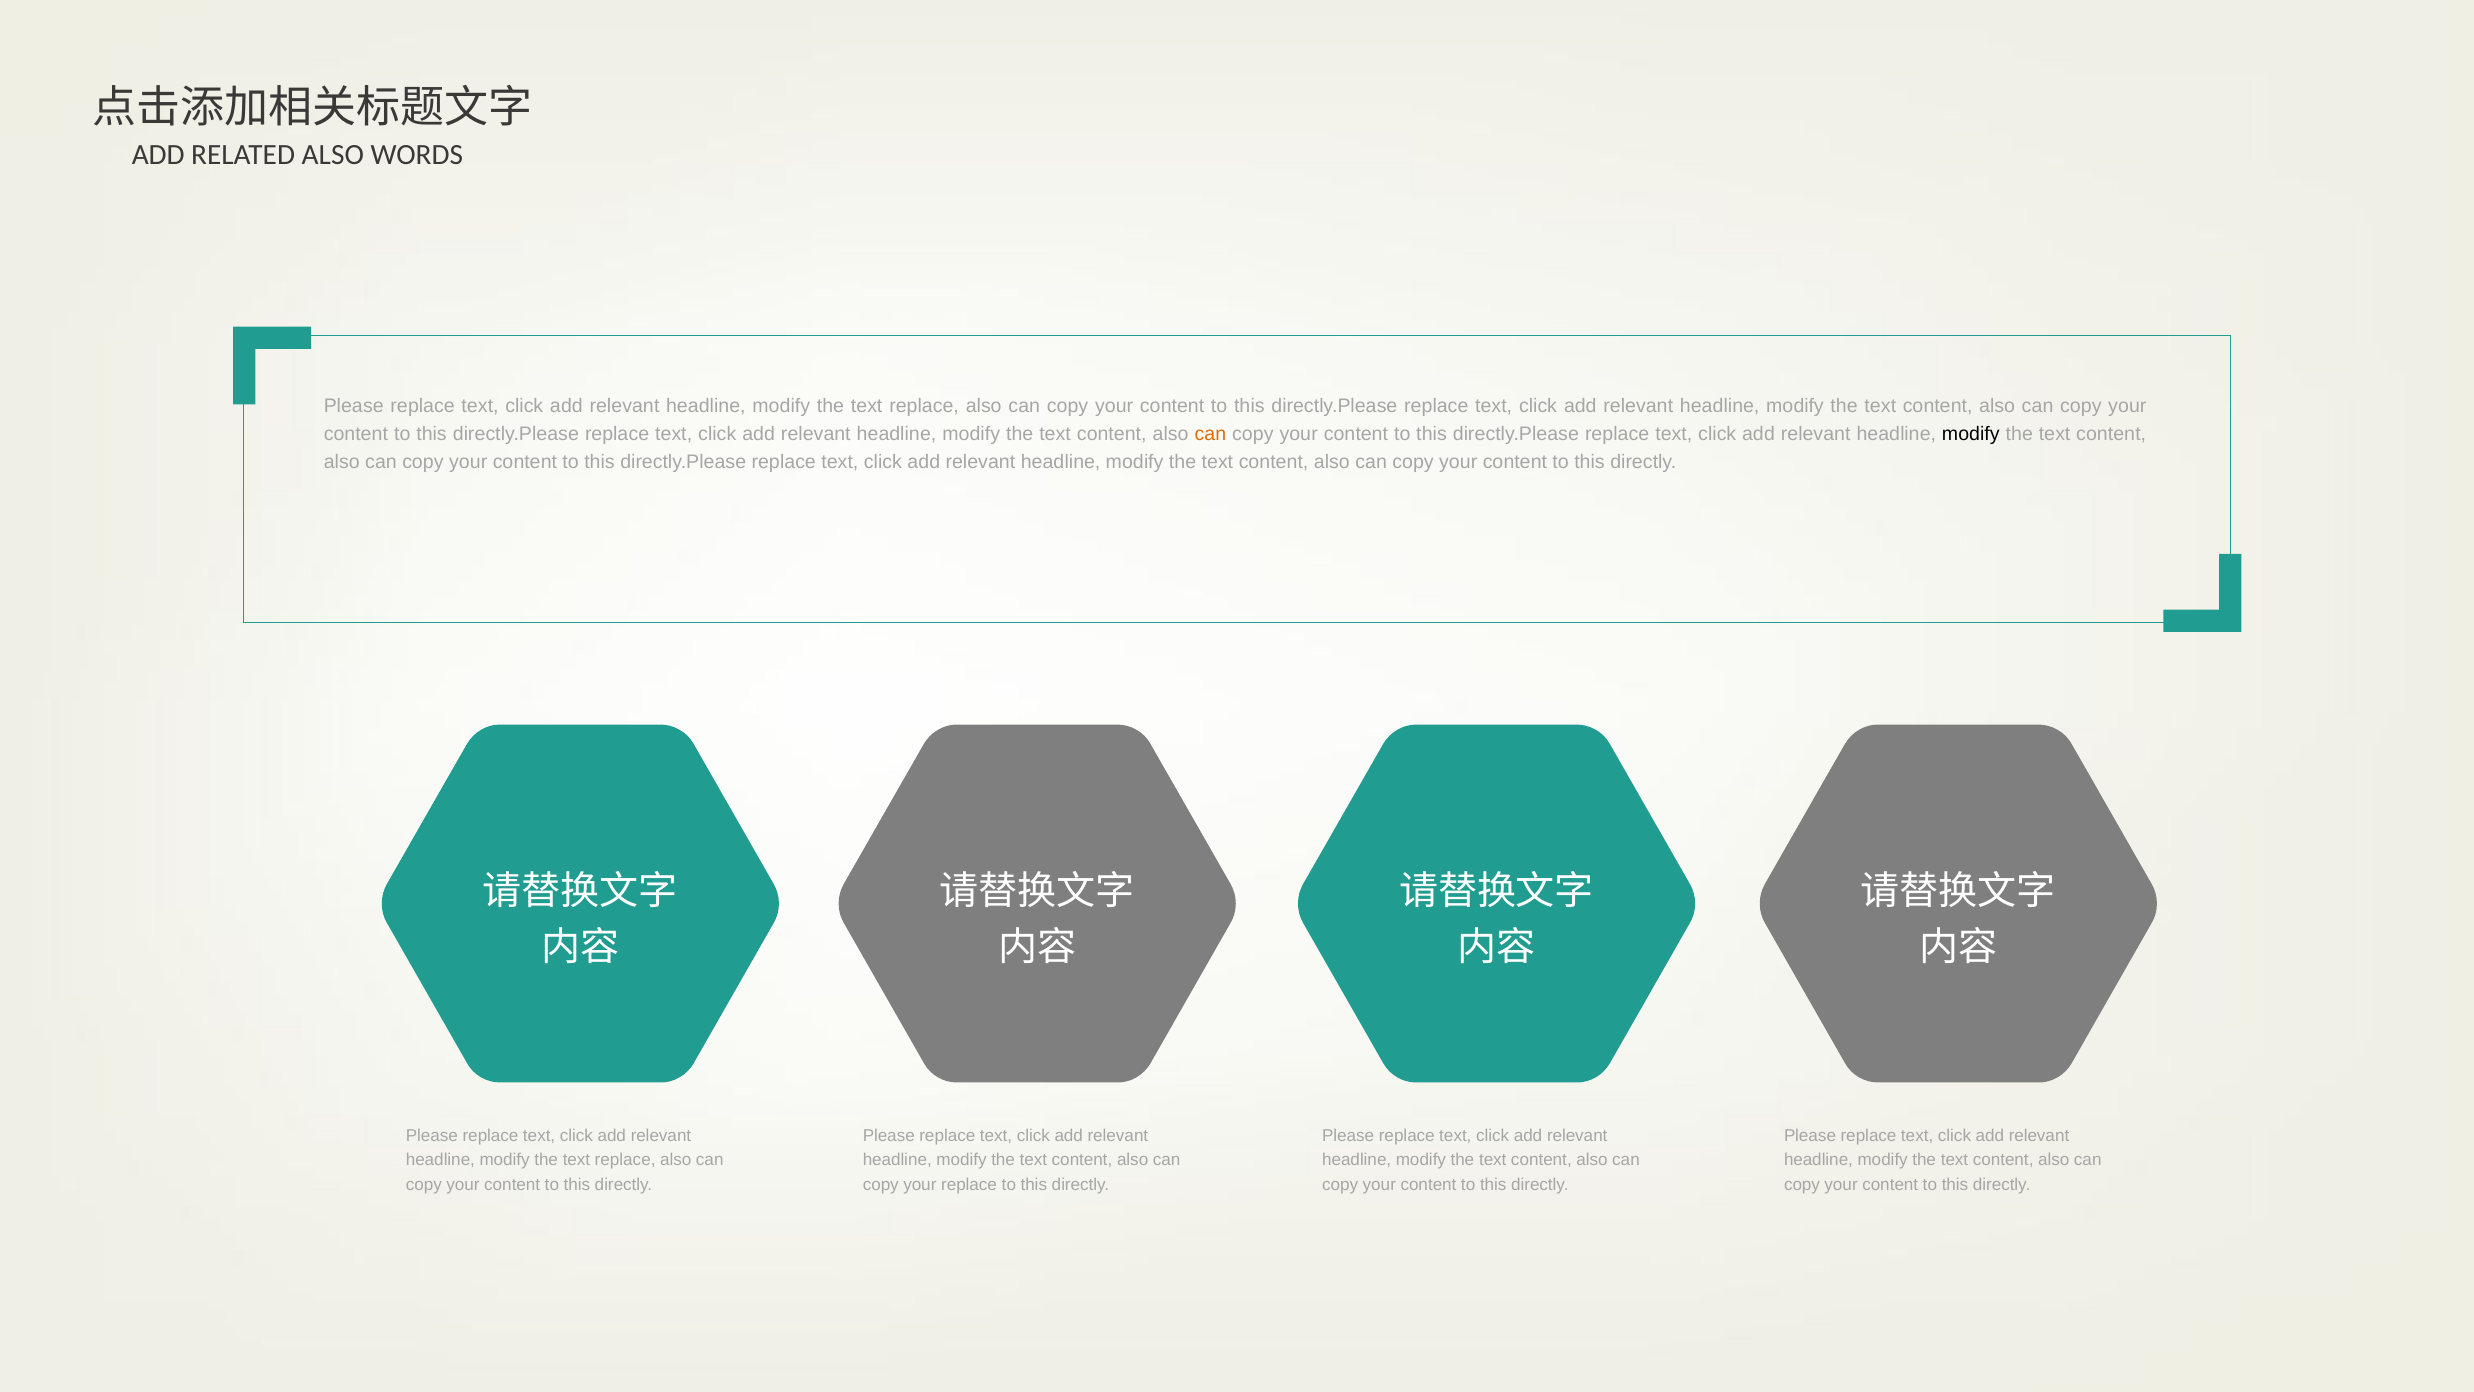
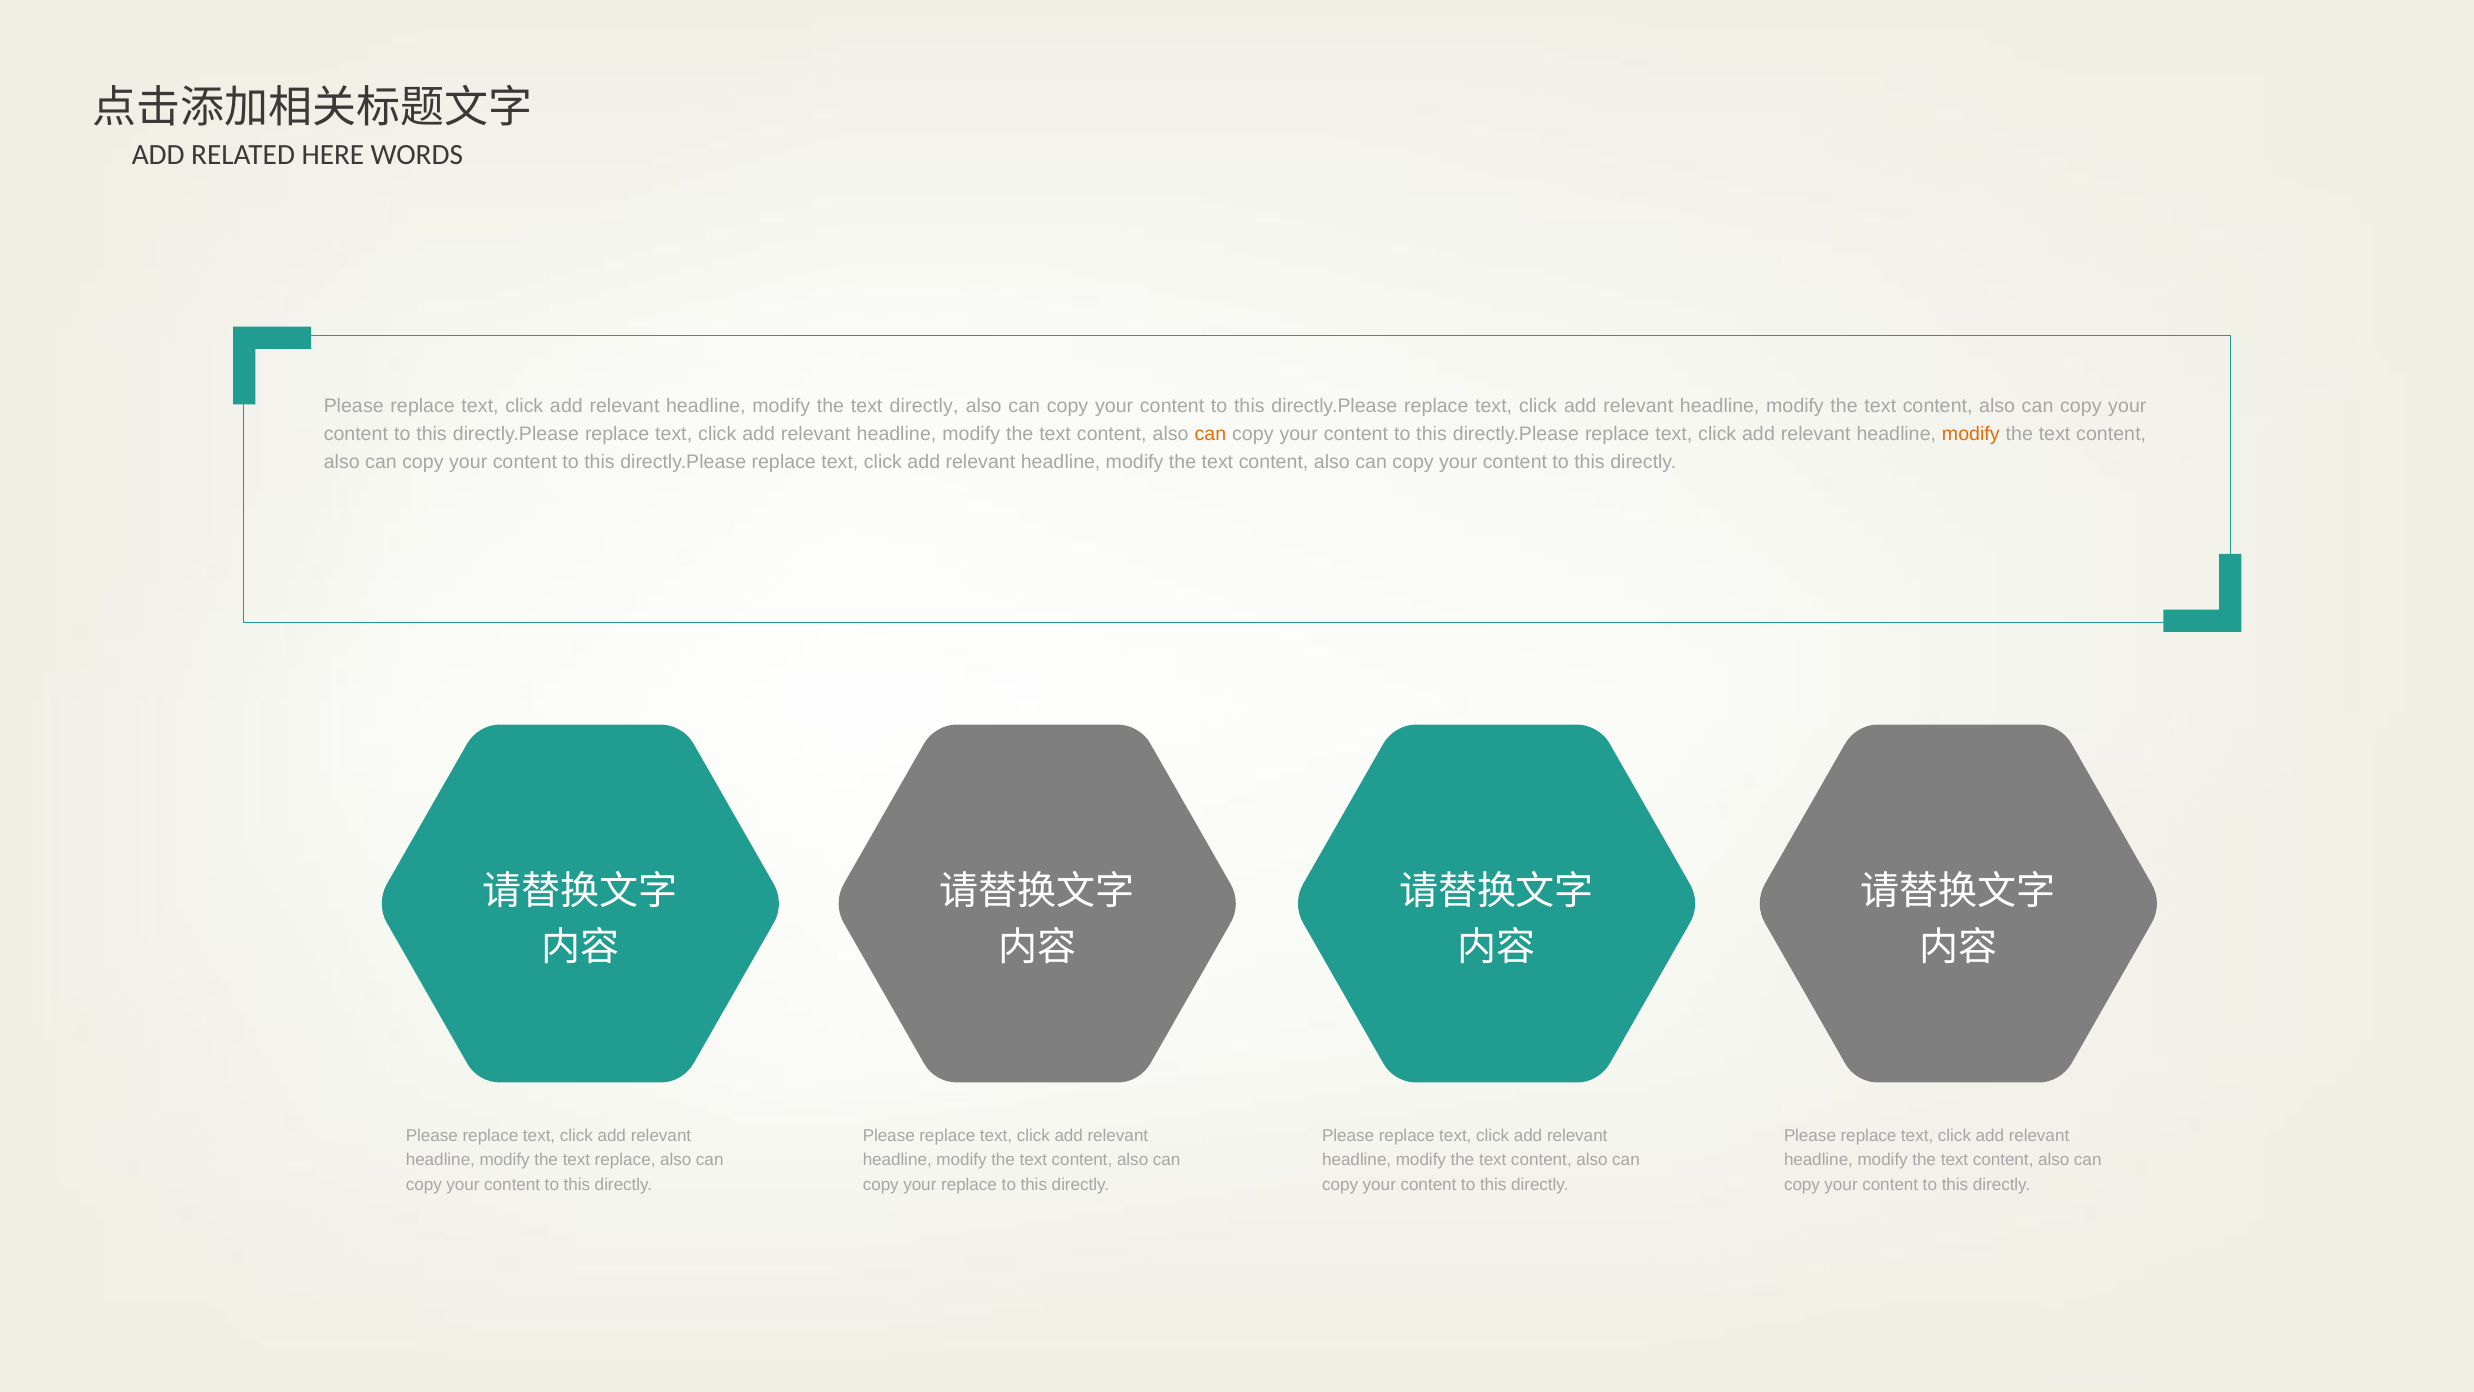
RELATED ALSO: ALSO -> HERE
replace at (924, 406): replace -> directly
modify at (1971, 434) colour: black -> orange
